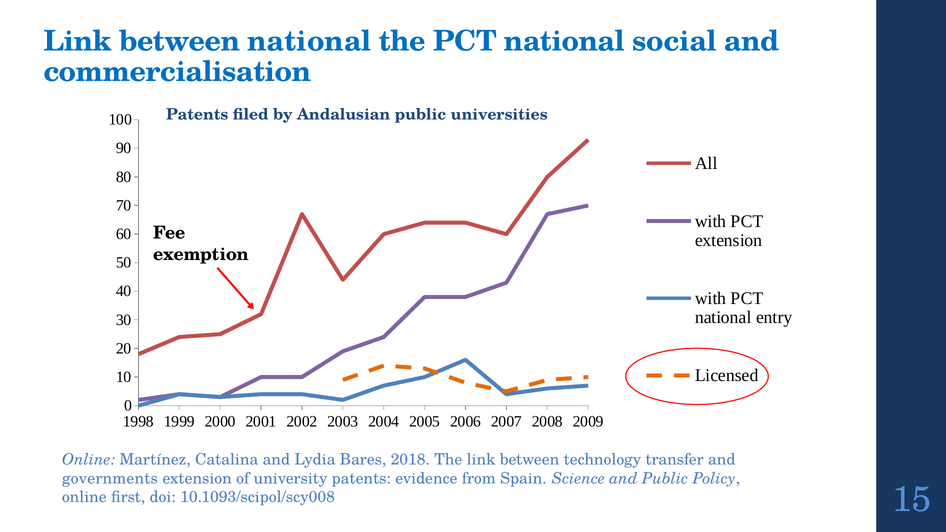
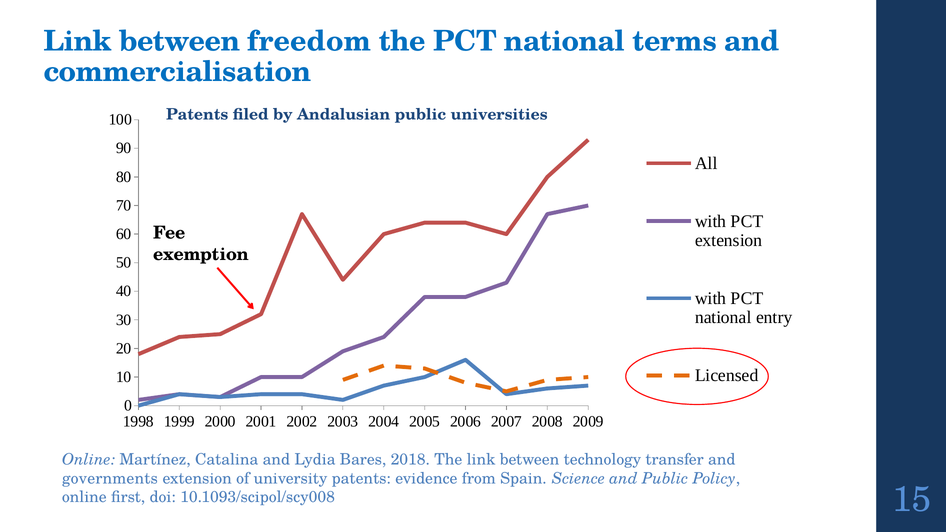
between national: national -> freedom
social: social -> terms
